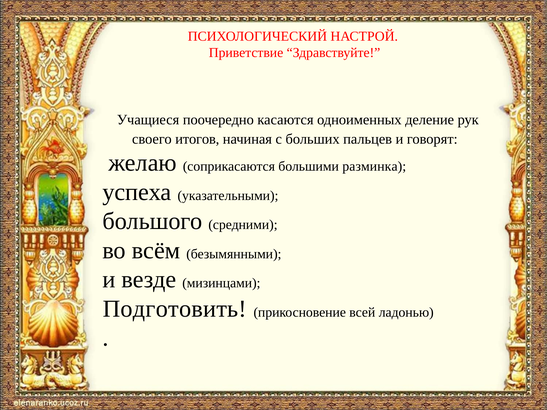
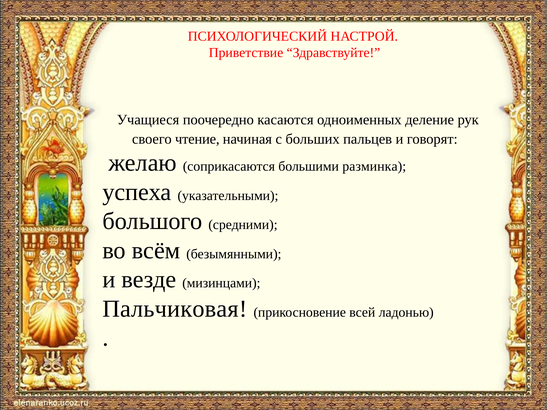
итогов: итогов -> чтение
Подготовить: Подготовить -> Пальчиковая
